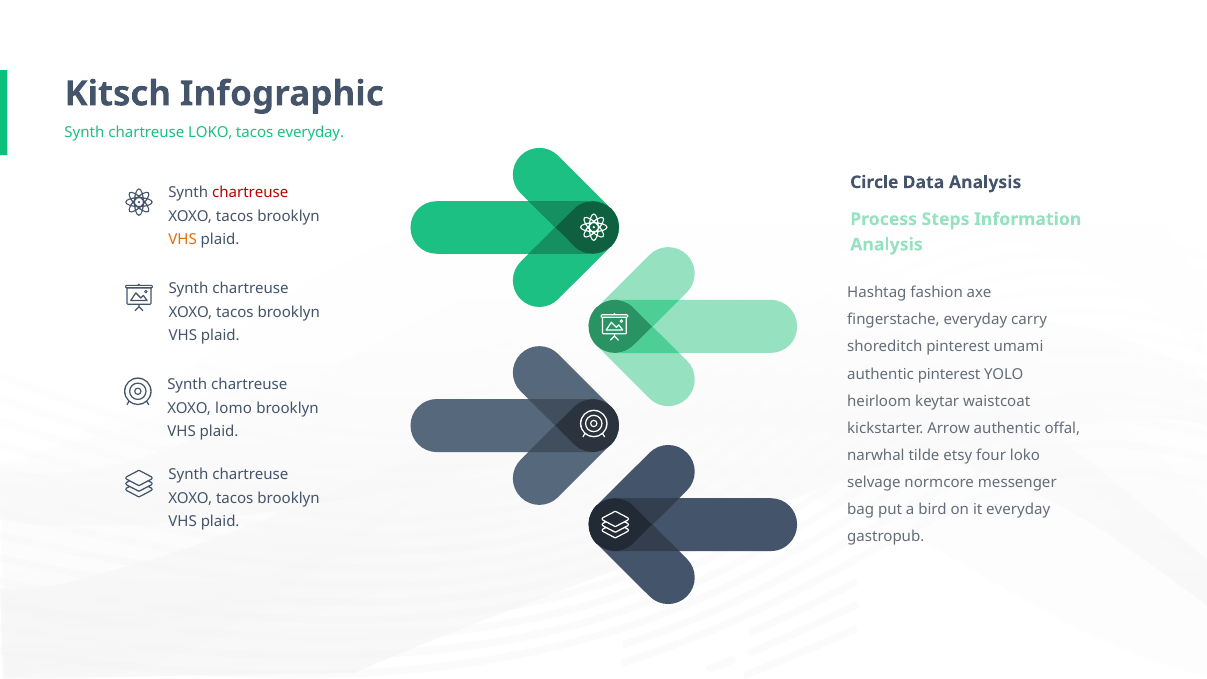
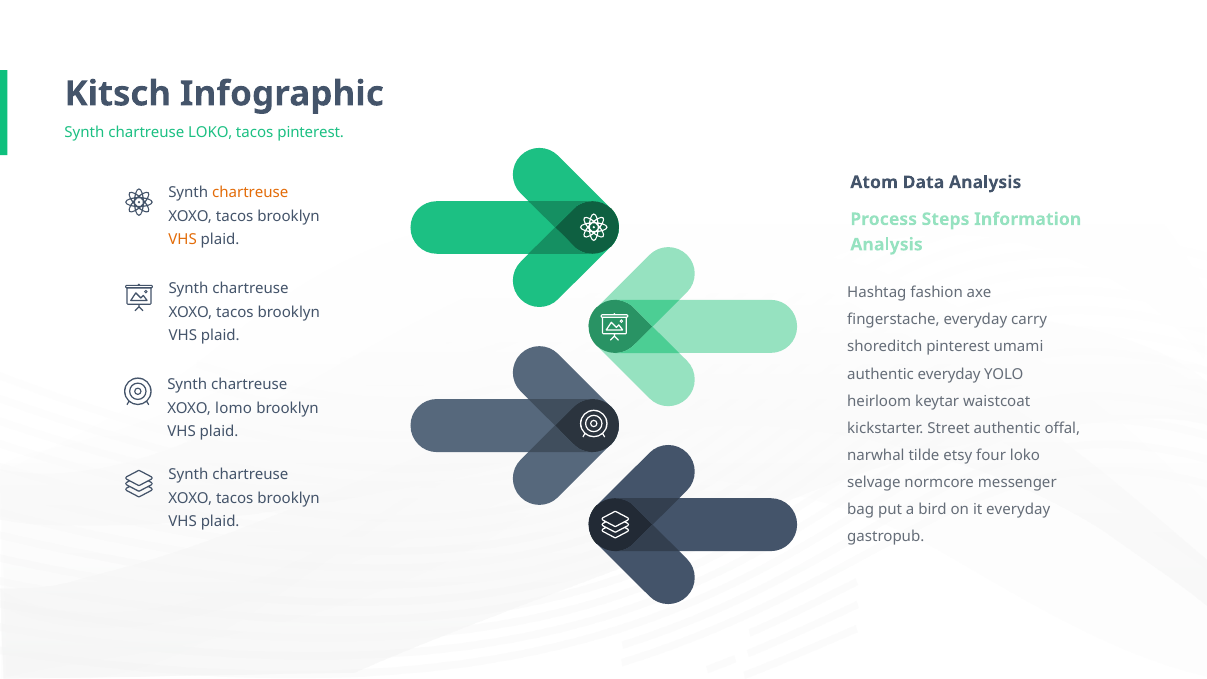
tacos everyday: everyday -> pinterest
Circle: Circle -> Atom
chartreuse at (250, 193) colour: red -> orange
authentic pinterest: pinterest -> everyday
Arrow: Arrow -> Street
